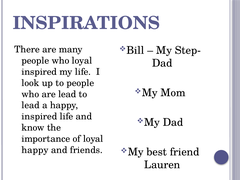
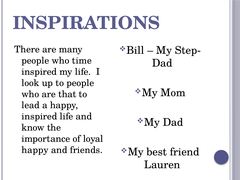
who loyal: loyal -> time
are lead: lead -> that
